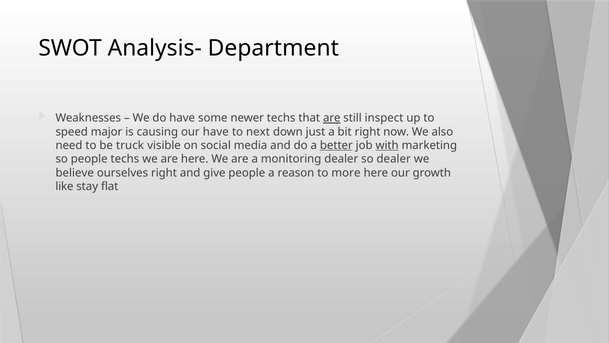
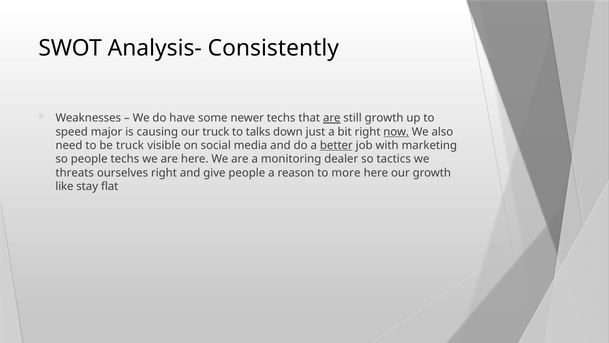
Department: Department -> Consistently
still inspect: inspect -> growth
our have: have -> truck
next: next -> talks
now underline: none -> present
with underline: present -> none
so dealer: dealer -> tactics
believe: believe -> threats
